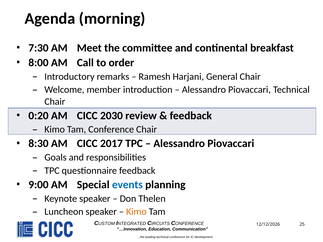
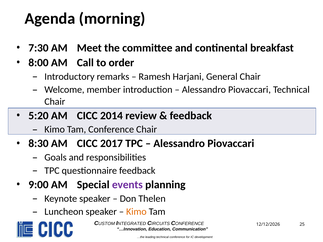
0:20: 0:20 -> 5:20
2030: 2030 -> 2014
events colour: blue -> purple
